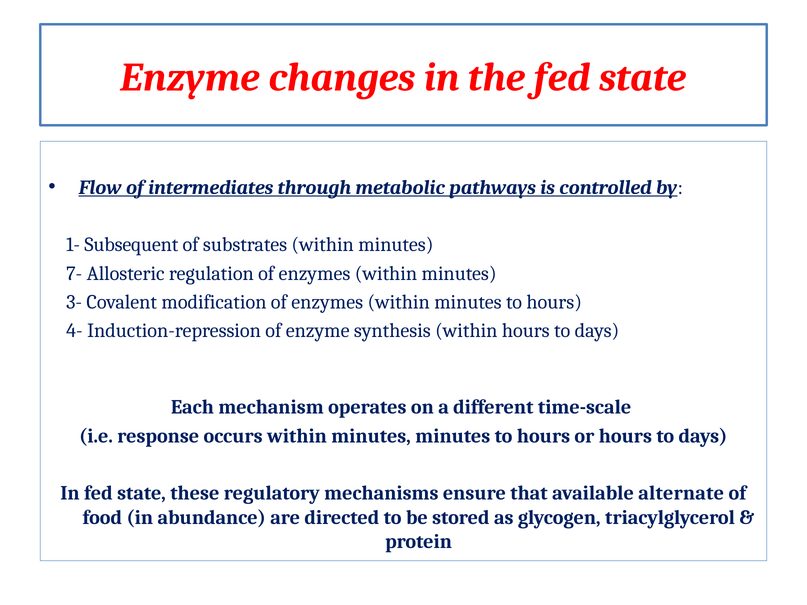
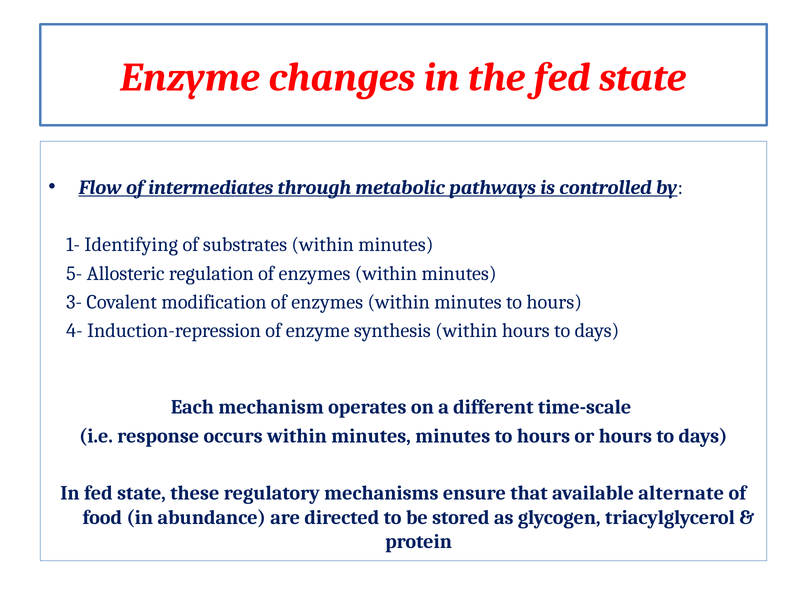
Subsequent: Subsequent -> Identifying
7-: 7- -> 5-
